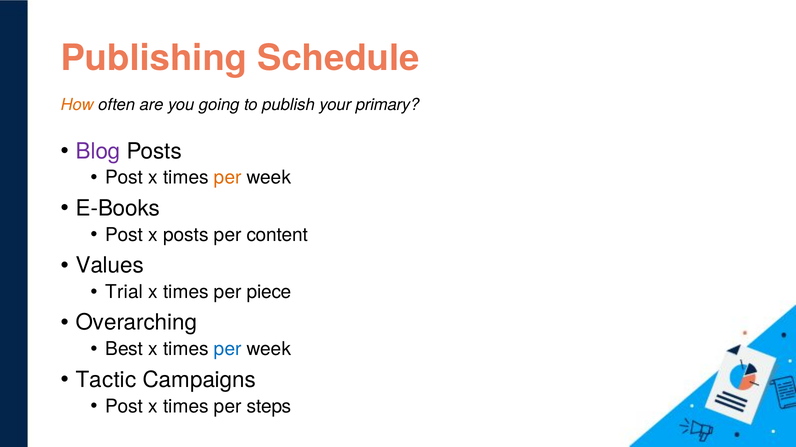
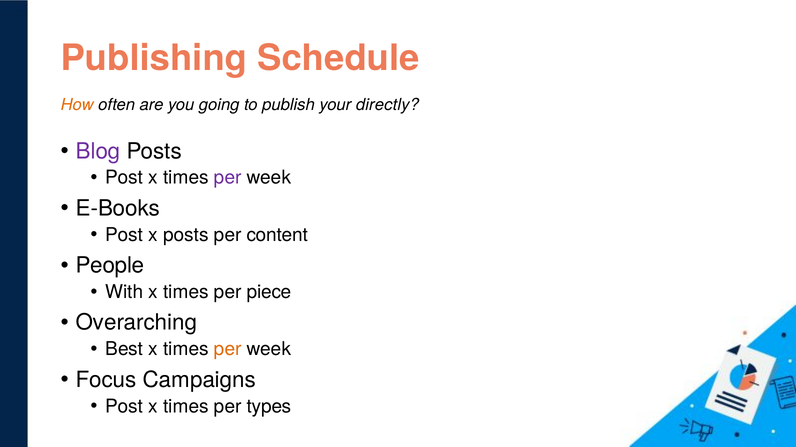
primary: primary -> directly
per at (228, 178) colour: orange -> purple
Values: Values -> People
Trial: Trial -> With
per at (228, 350) colour: blue -> orange
Tactic: Tactic -> Focus
steps: steps -> types
